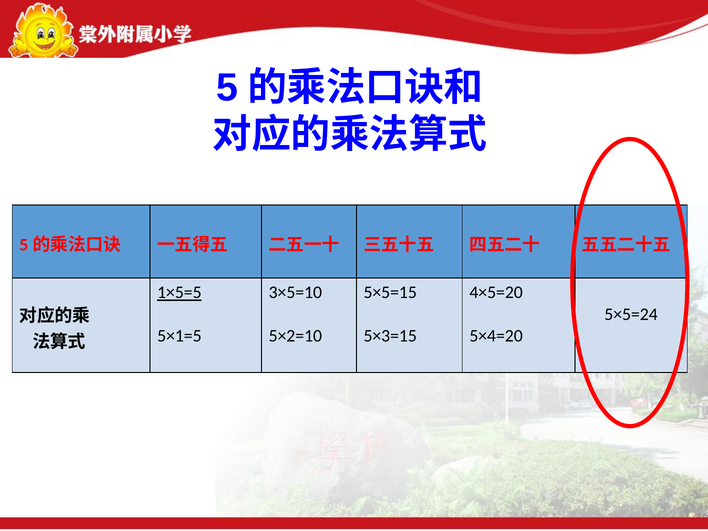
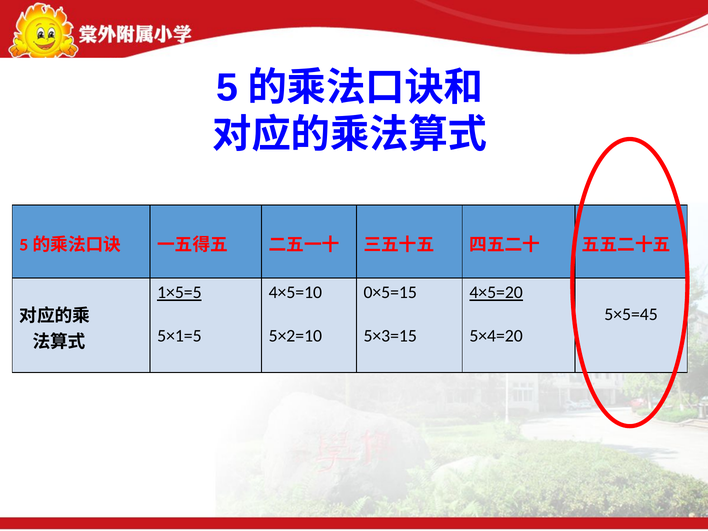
3×5=10: 3×5=10 -> 4×5=10
5×5=15: 5×5=15 -> 0×5=15
4×5=20 underline: none -> present
5×5=24: 5×5=24 -> 5×5=45
